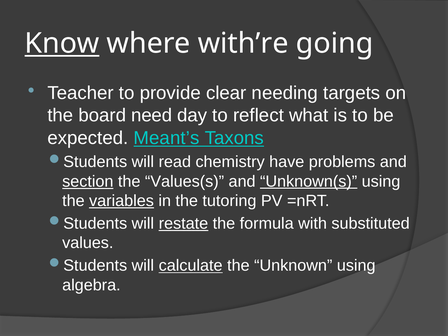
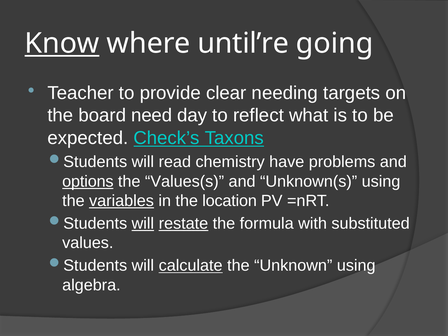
with’re: with’re -> until’re
Meant’s: Meant’s -> Check’s
section: section -> options
Unknown(s underline: present -> none
tutoring: tutoring -> location
will at (143, 223) underline: none -> present
